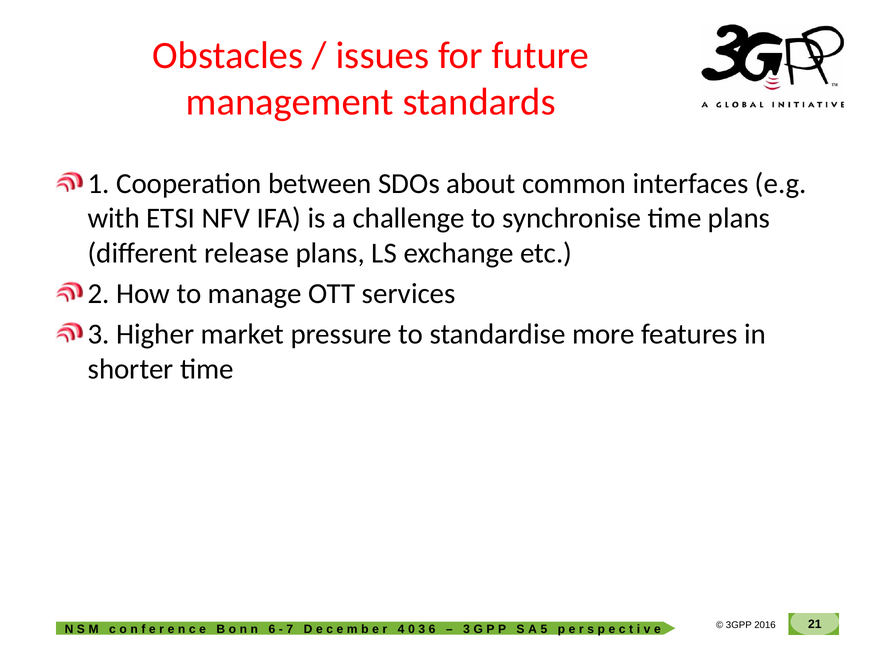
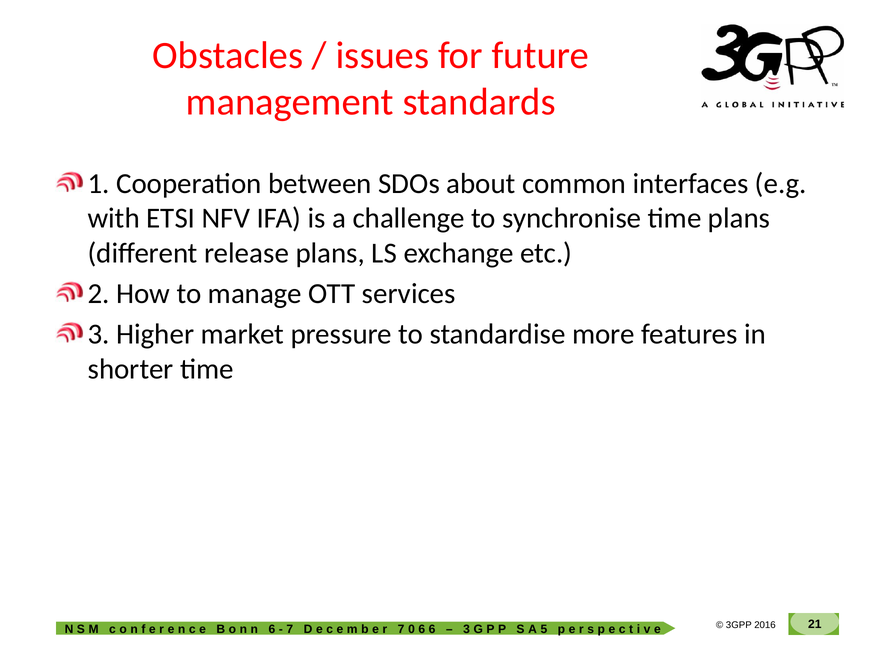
4 at (401, 629): 4 -> 7
3 at (422, 629): 3 -> 6
